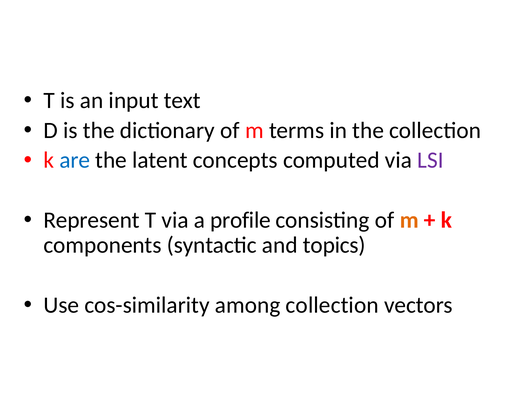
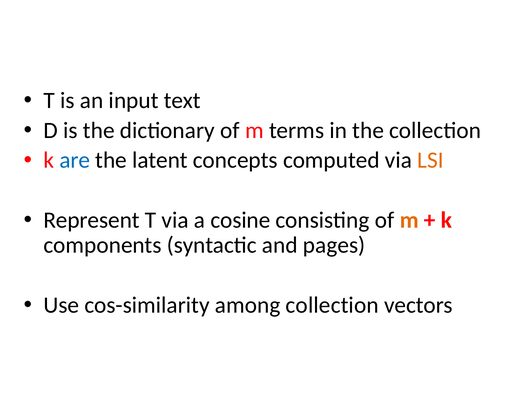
LSI at (430, 160) colour: purple -> orange
profile: profile -> cosine
topics: topics -> pages
